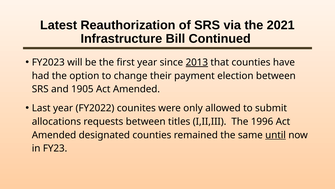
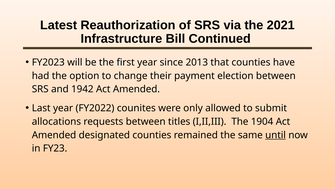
2013 underline: present -> none
1905: 1905 -> 1942
1996: 1996 -> 1904
